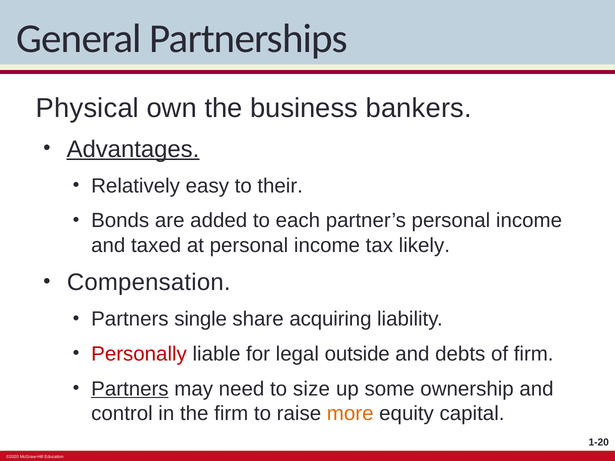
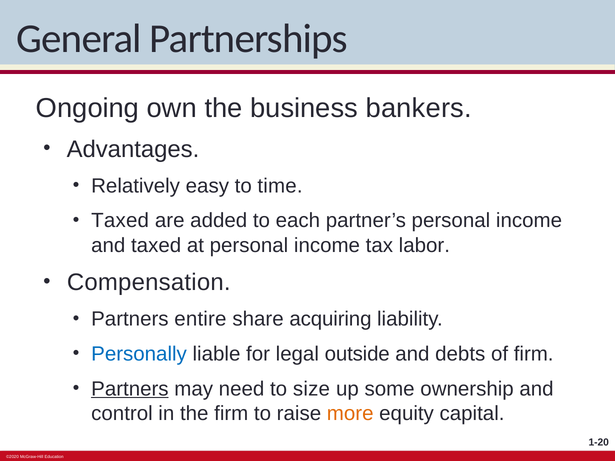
Physical: Physical -> Ongoing
Advantages underline: present -> none
their: their -> time
Bonds at (120, 221): Bonds -> Taxed
likely: likely -> labor
single: single -> entire
Personally colour: red -> blue
